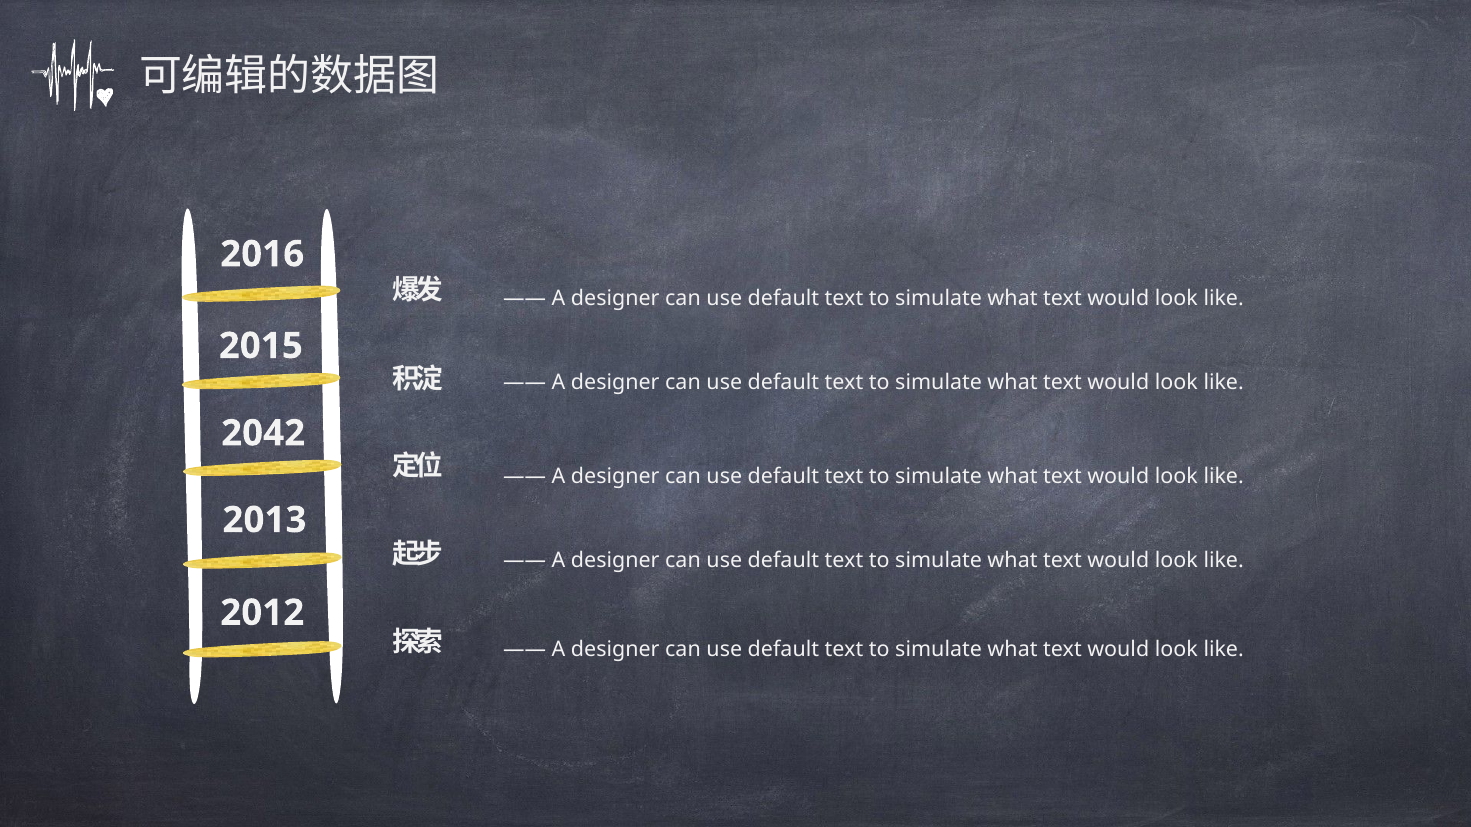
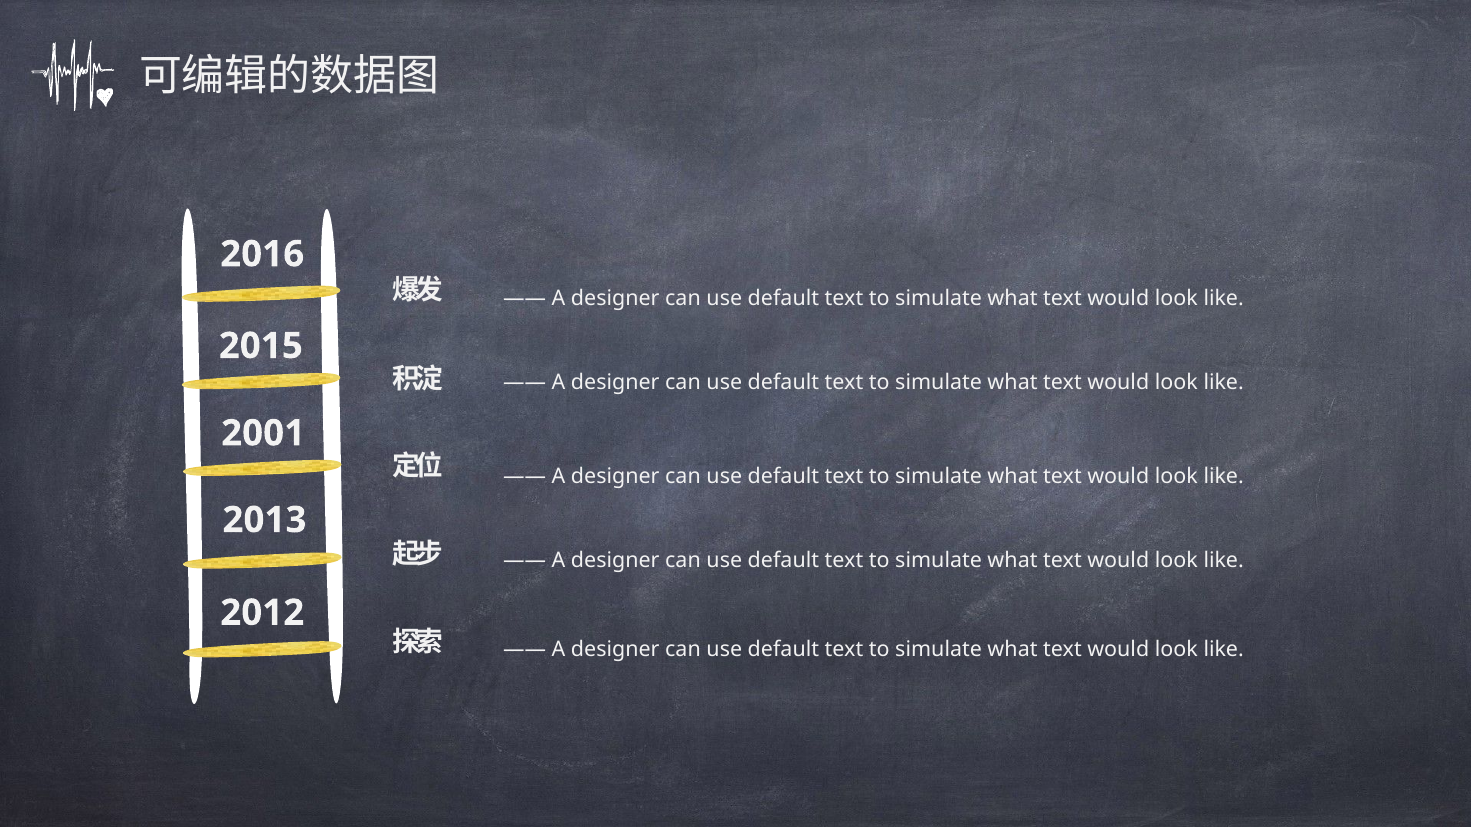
2042: 2042 -> 2001
